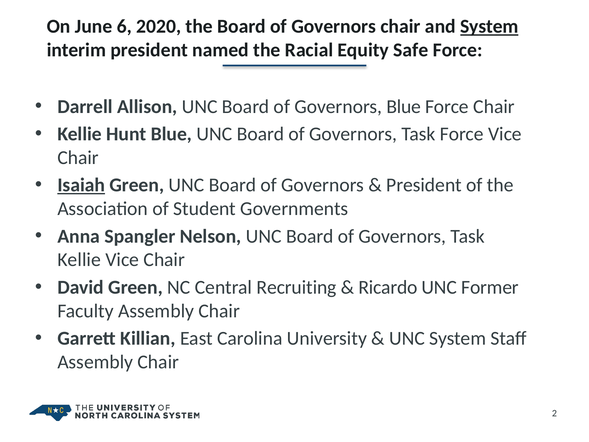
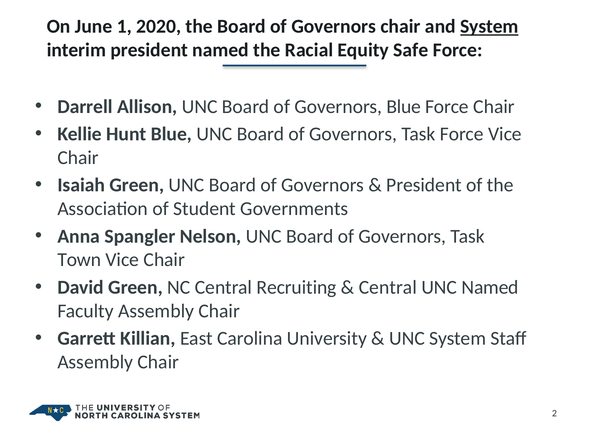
6: 6 -> 1
Isaiah underline: present -> none
Kellie at (79, 260): Kellie -> Town
Ricardo at (388, 287): Ricardo -> Central
UNC Former: Former -> Named
